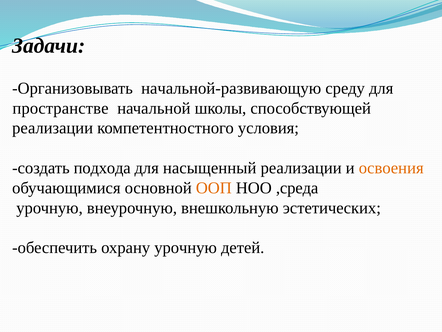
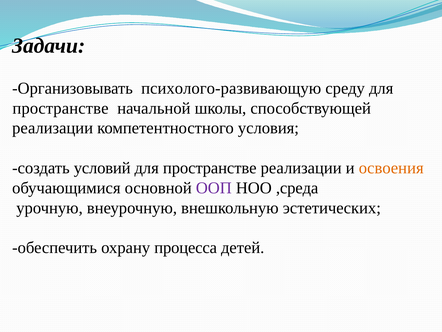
начальной-развивающую: начальной-развивающую -> психолого-развивающую
подхода: подхода -> условий
насыщенный at (210, 168): насыщенный -> пространстве
ООП colour: orange -> purple
охрану урочную: урочную -> процесса
